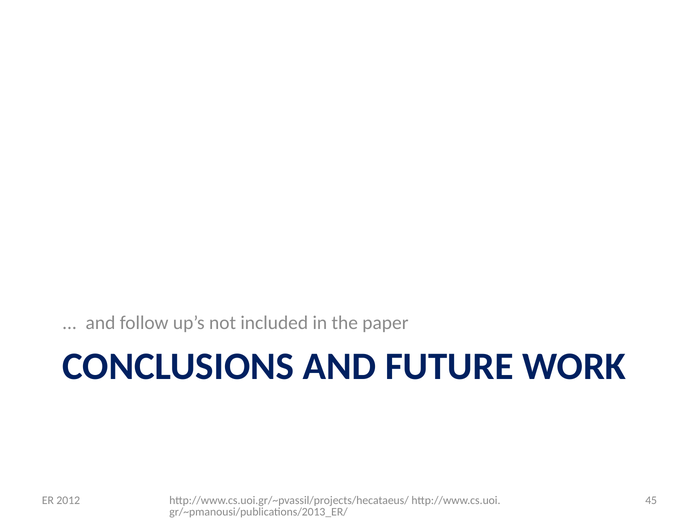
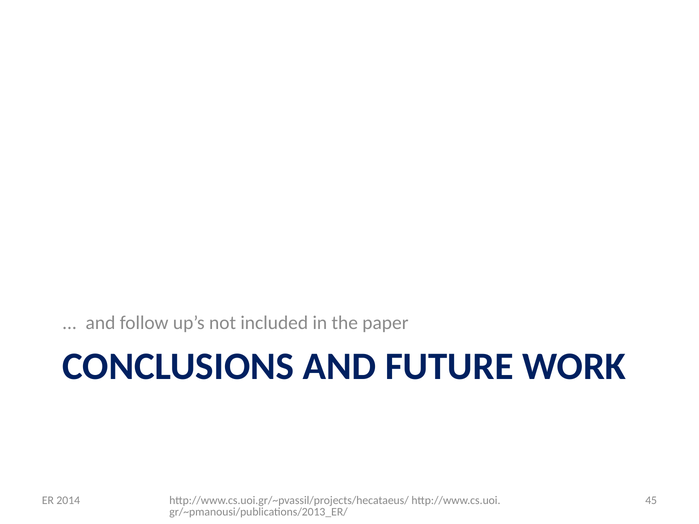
2012: 2012 -> 2014
